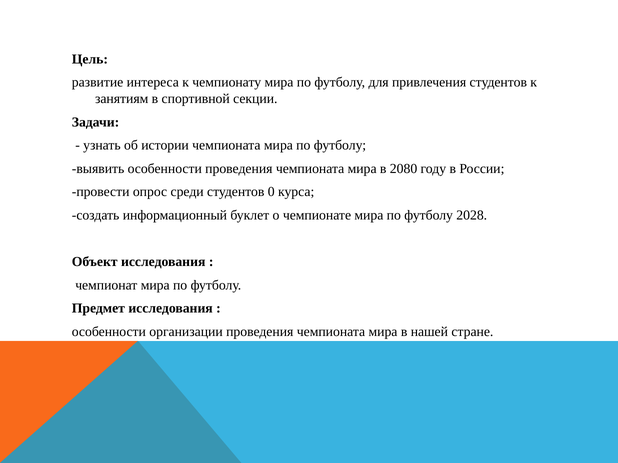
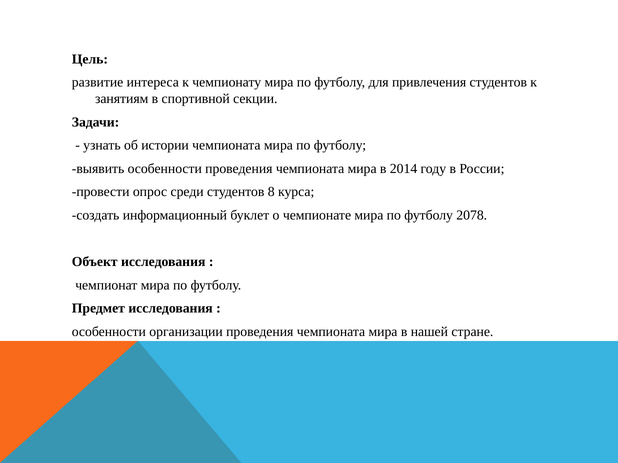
2080: 2080 -> 2014
0: 0 -> 8
2028: 2028 -> 2078
